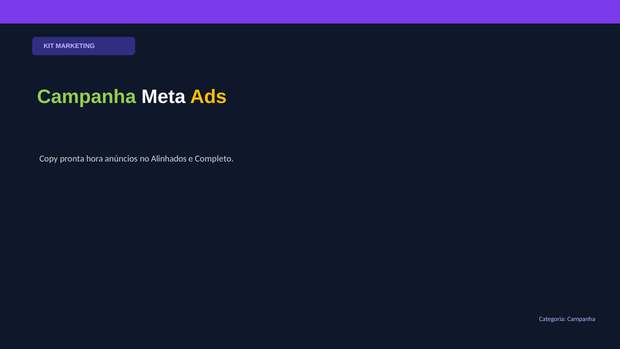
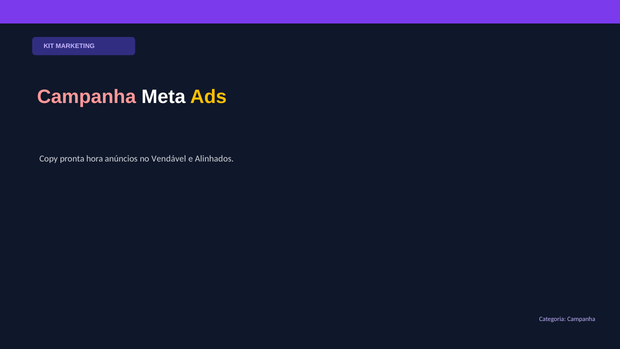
Campanha at (87, 97) colour: light green -> pink
Alinhados: Alinhados -> Vendável
Completo: Completo -> Alinhados
